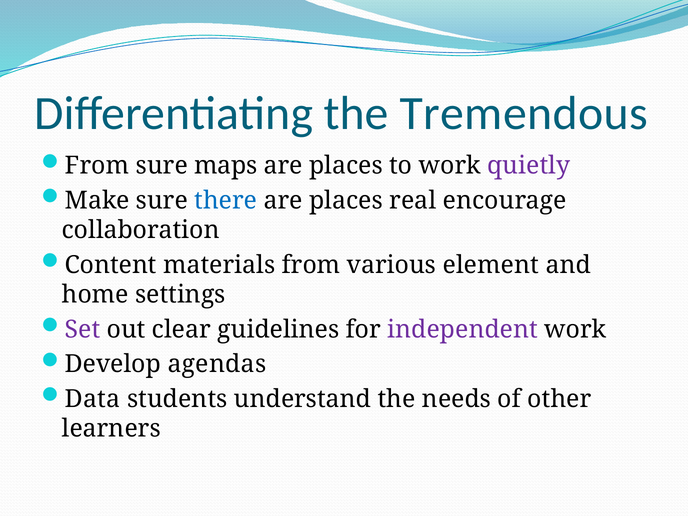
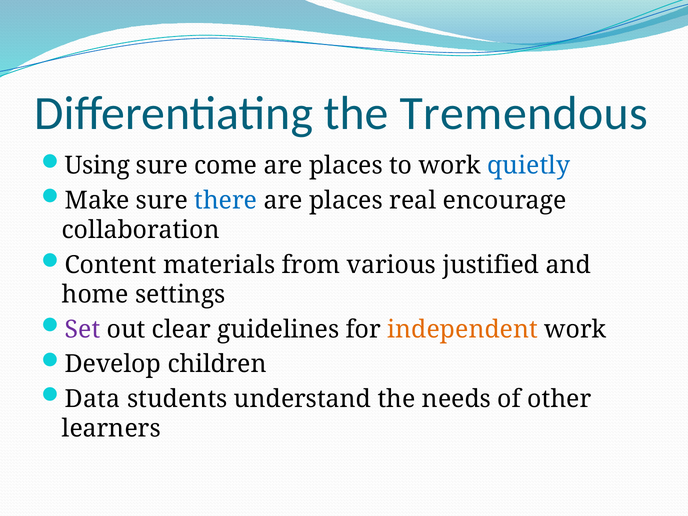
From at (97, 166): From -> Using
maps: maps -> come
quietly colour: purple -> blue
element: element -> justified
independent colour: purple -> orange
agendas: agendas -> children
